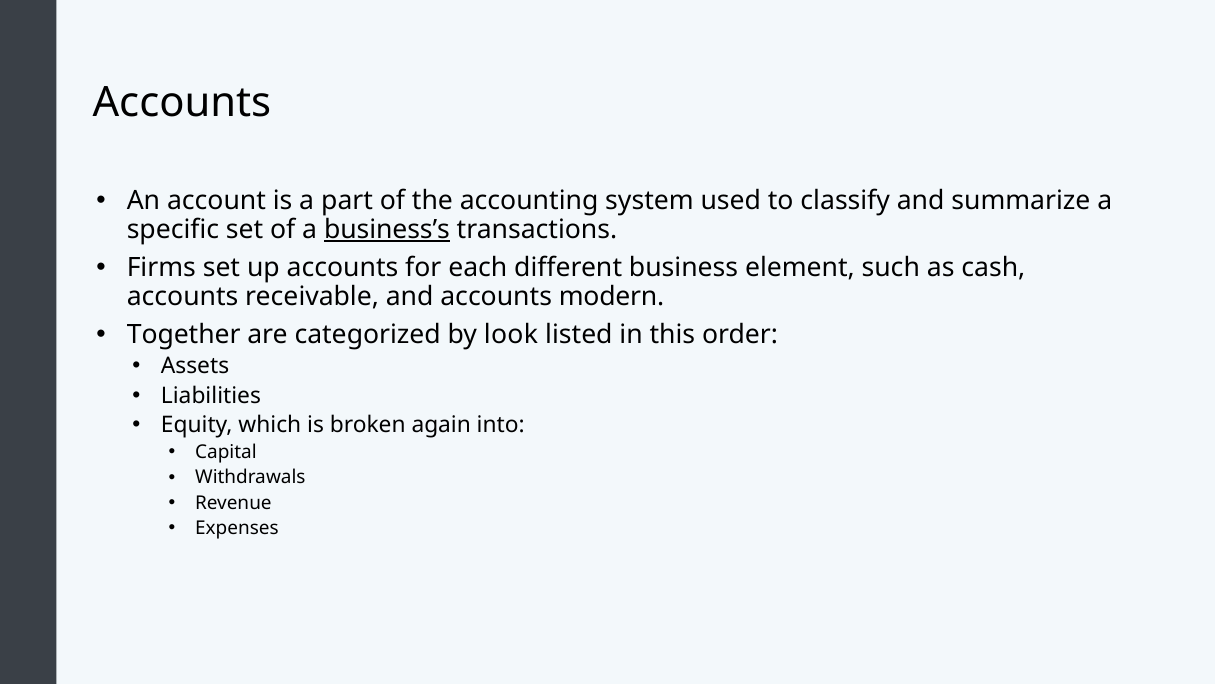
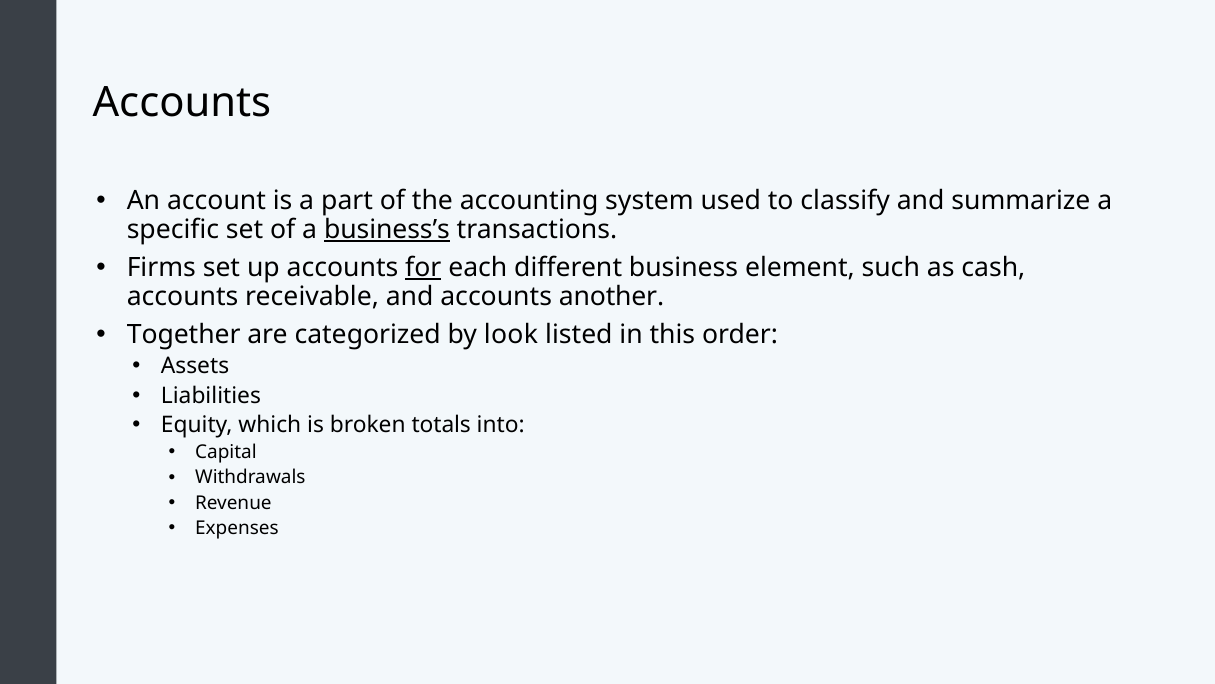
for underline: none -> present
modern: modern -> another
again: again -> totals
